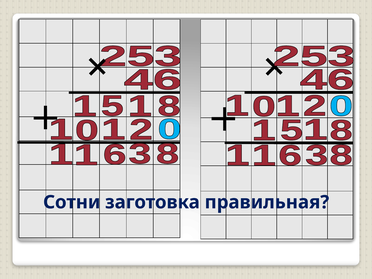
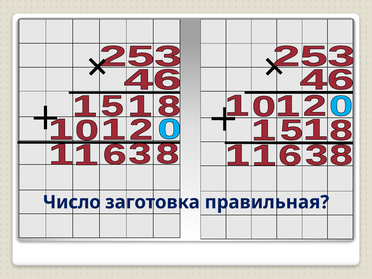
Сотни: Сотни -> Число
